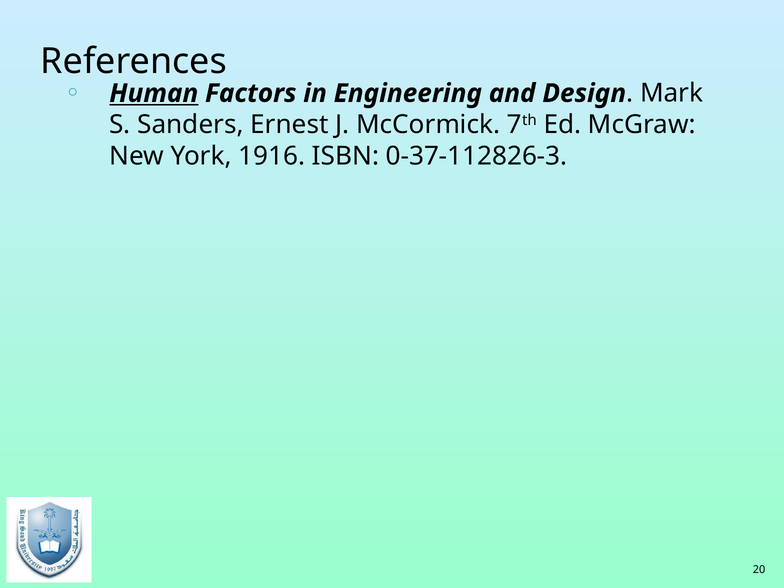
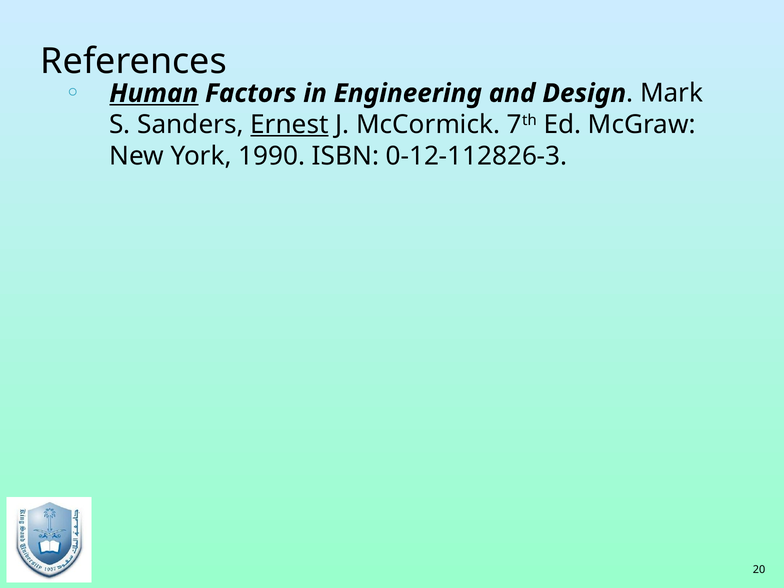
Ernest underline: none -> present
1916: 1916 -> 1990
0-37-112826-3: 0-37-112826-3 -> 0-12-112826-3
